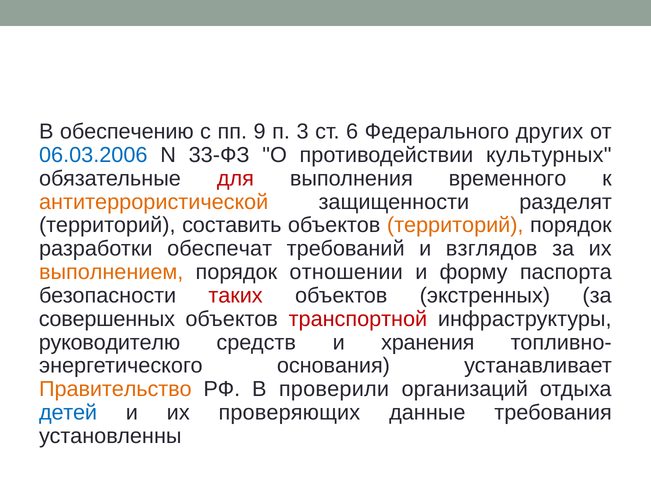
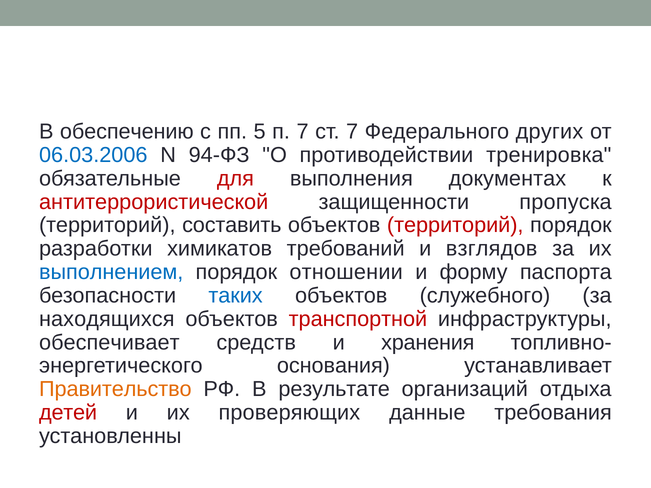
9: 9 -> 5
п 3: 3 -> 7
ст 6: 6 -> 7
33-ФЗ: 33-ФЗ -> 94-ФЗ
культурных: культурных -> тренировка
временного: временного -> документах
антитеррористической colour: orange -> red
разделят: разделят -> пропуска
территорий at (455, 225) colour: orange -> red
обеспечат: обеспечат -> химикатов
выполнением colour: orange -> blue
таких colour: red -> blue
экстренных: экстренных -> служебного
совершенных: совершенных -> находящихся
руководителю: руководителю -> обеспечивает
проверили: проверили -> результате
детей colour: blue -> red
